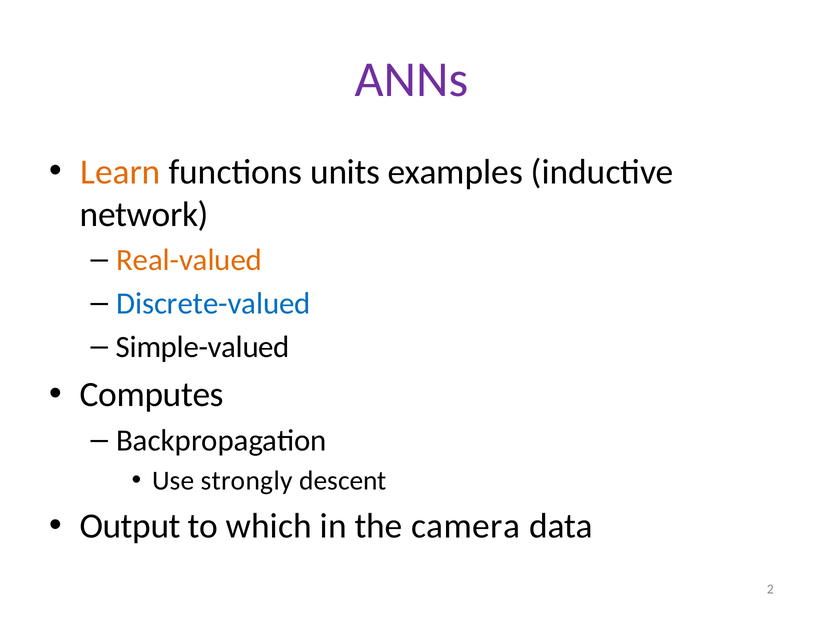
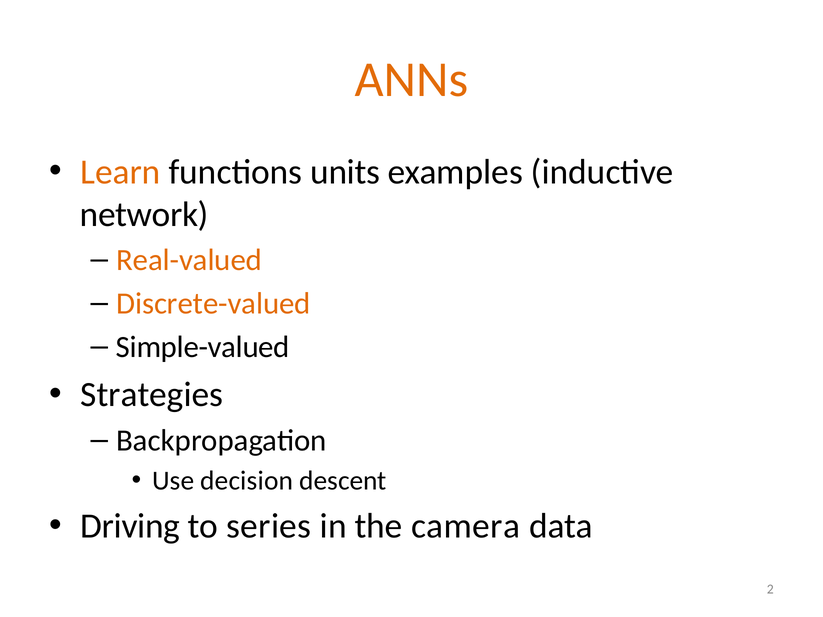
ANNs colour: purple -> orange
Discrete-valued colour: blue -> orange
Computes: Computes -> Strategies
strongly: strongly -> decision
Output: Output -> Driving
which: which -> series
